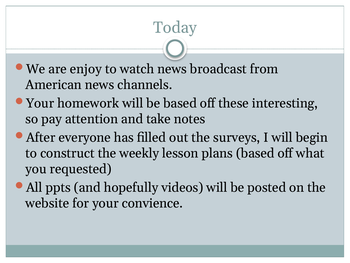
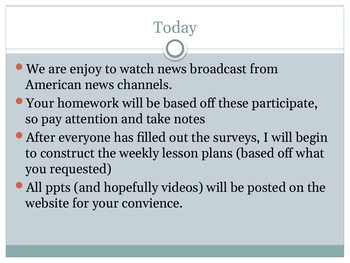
interesting: interesting -> participate
